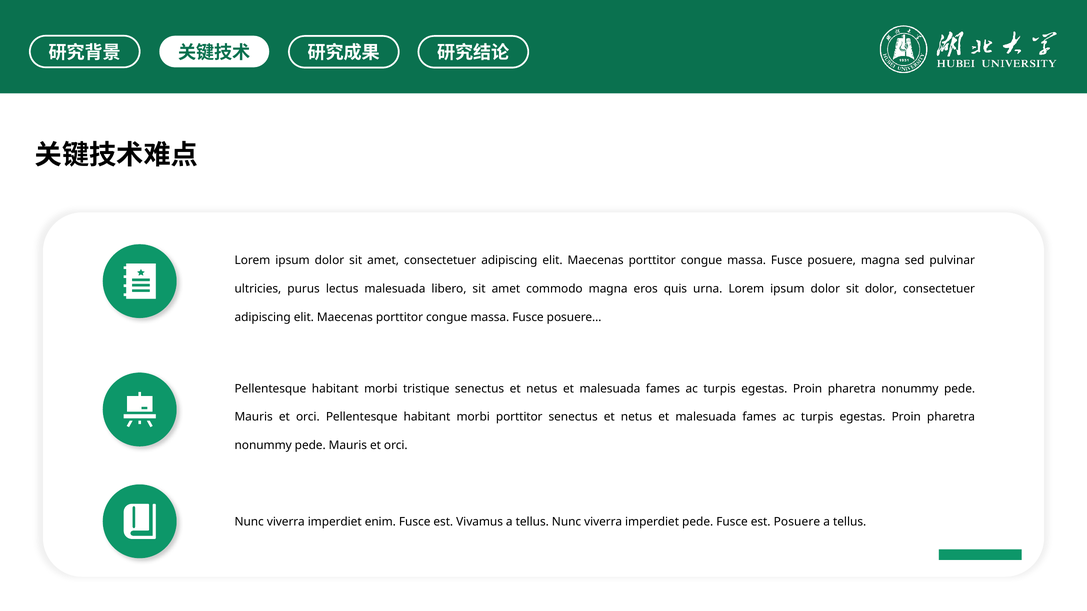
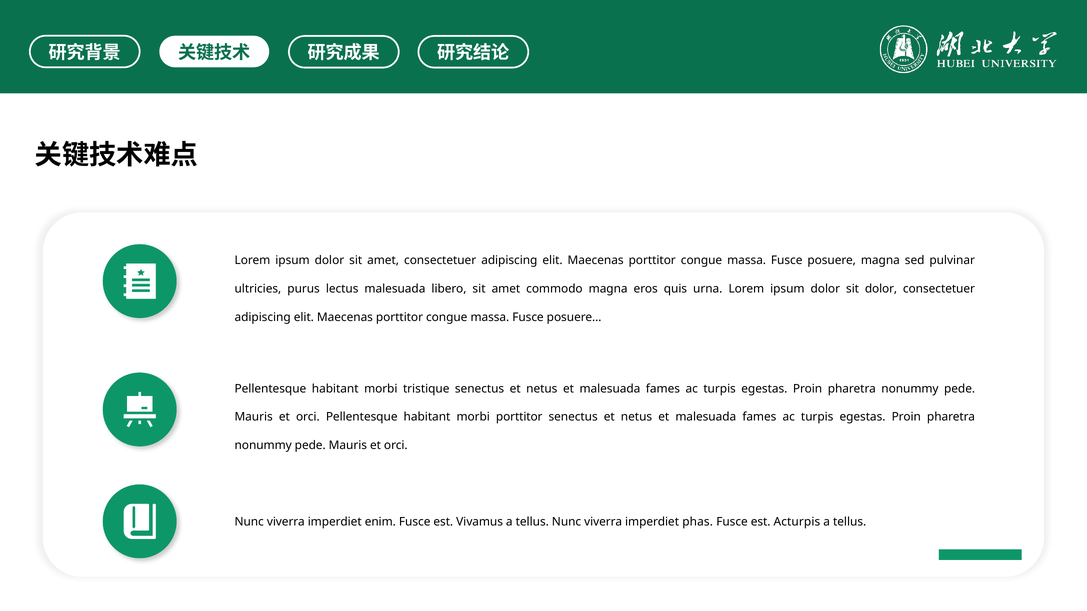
imperdiet pede: pede -> phas
est Posuere: Posuere -> Acturpis
